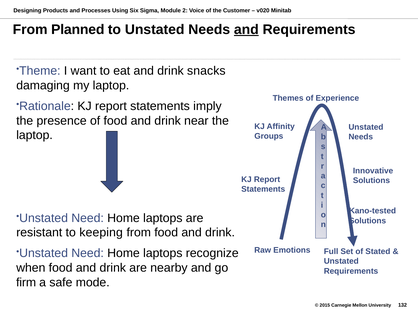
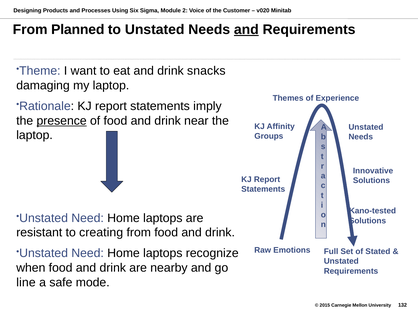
presence underline: none -> present
keeping: keeping -> creating
firm: firm -> line
